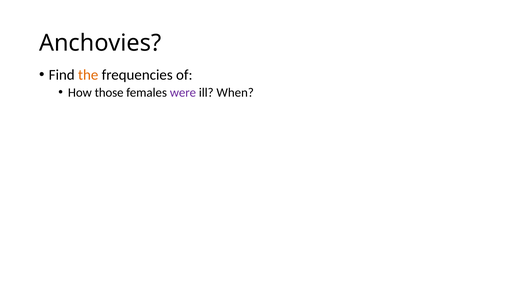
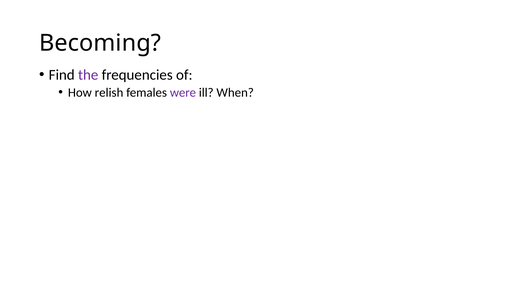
Anchovies: Anchovies -> Becoming
the colour: orange -> purple
those: those -> relish
